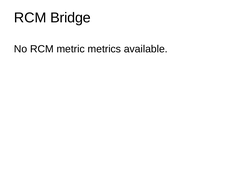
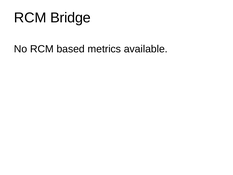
metric: metric -> based
